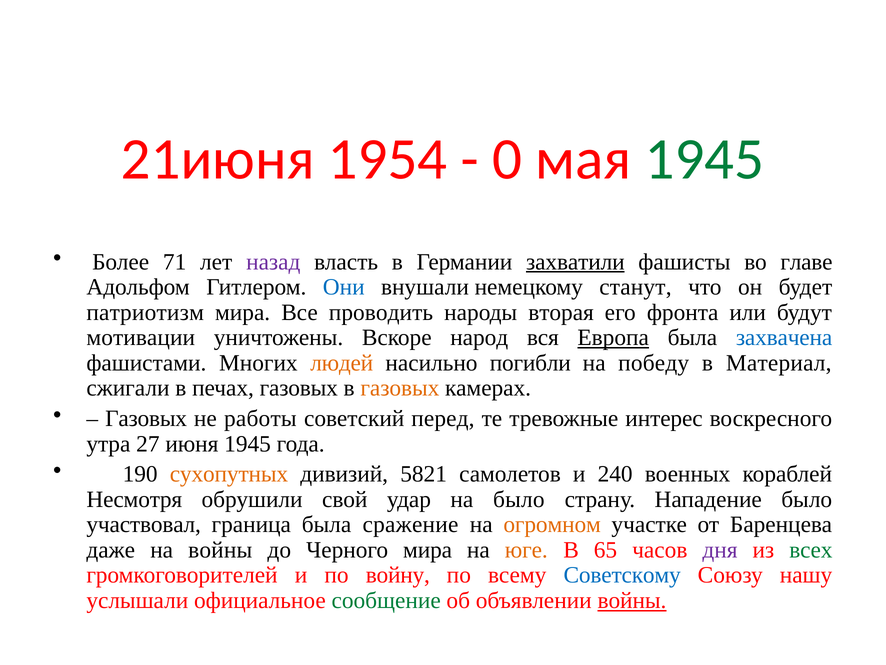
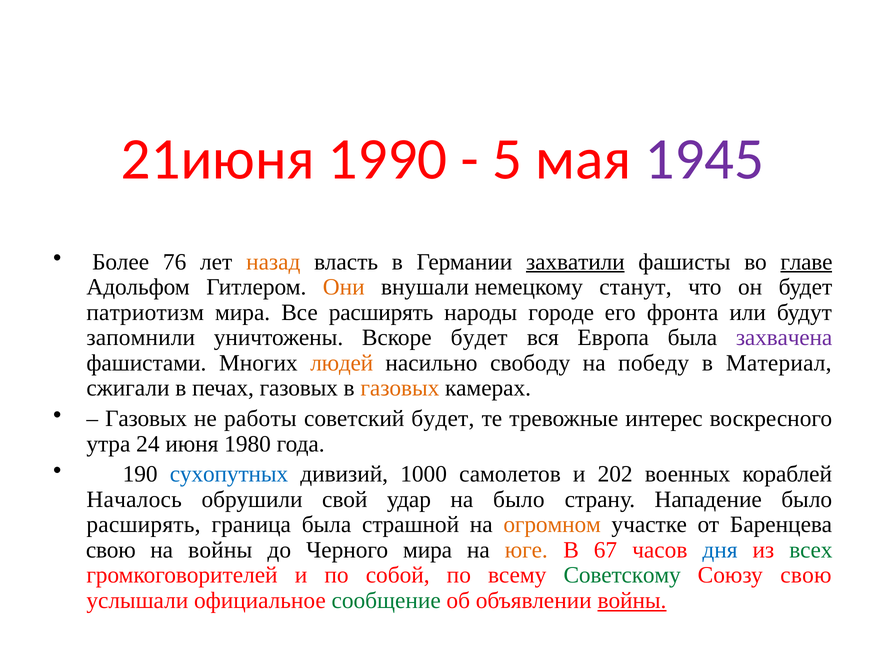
1954: 1954 -> 1990
0: 0 -> 5
1945 at (704, 159) colour: green -> purple
71: 71 -> 76
назад colour: purple -> orange
главе underline: none -> present
Они colour: blue -> orange
Все проводить: проводить -> расширять
вторая: вторая -> городе
мотивации: мотивации -> запомнили
Вскоре народ: народ -> будет
Европа underline: present -> none
захвачена colour: blue -> purple
погибли: погибли -> свободу
советский перед: перед -> будет
27: 27 -> 24
июня 1945: 1945 -> 1980
сухопутных colour: orange -> blue
5821: 5821 -> 1000
240: 240 -> 202
Несмотря: Несмотря -> Началось
участвовал at (144, 524): участвовал -> расширять
сражение: сражение -> страшной
даже at (111, 550): даже -> свою
65: 65 -> 67
дня colour: purple -> blue
войну: войну -> собой
Советскому colour: blue -> green
Союзу нашу: нашу -> свою
